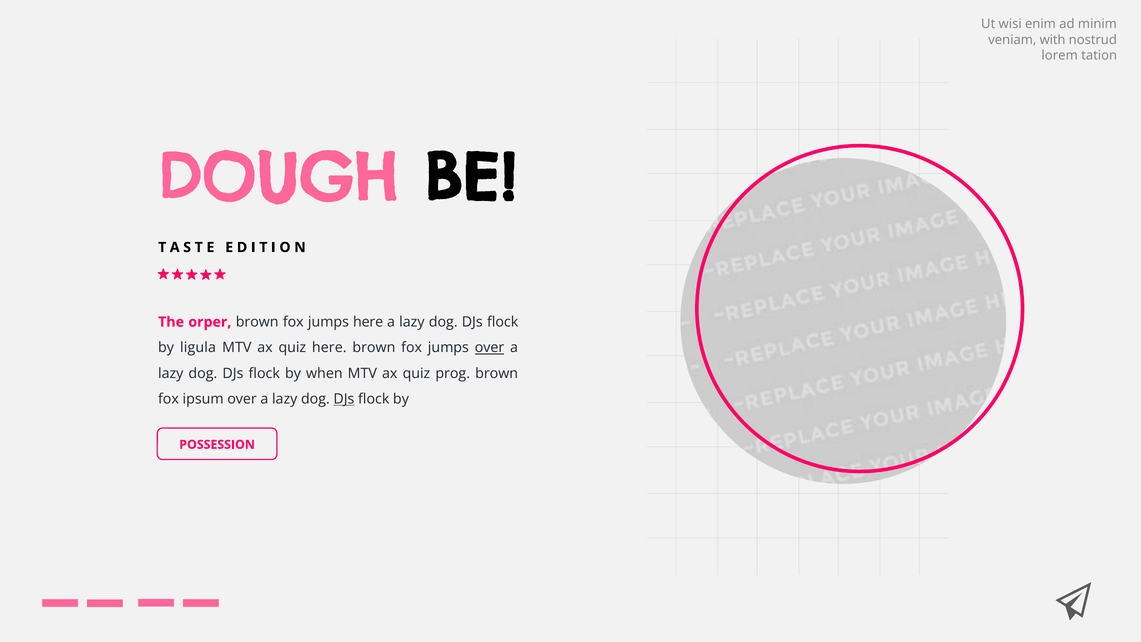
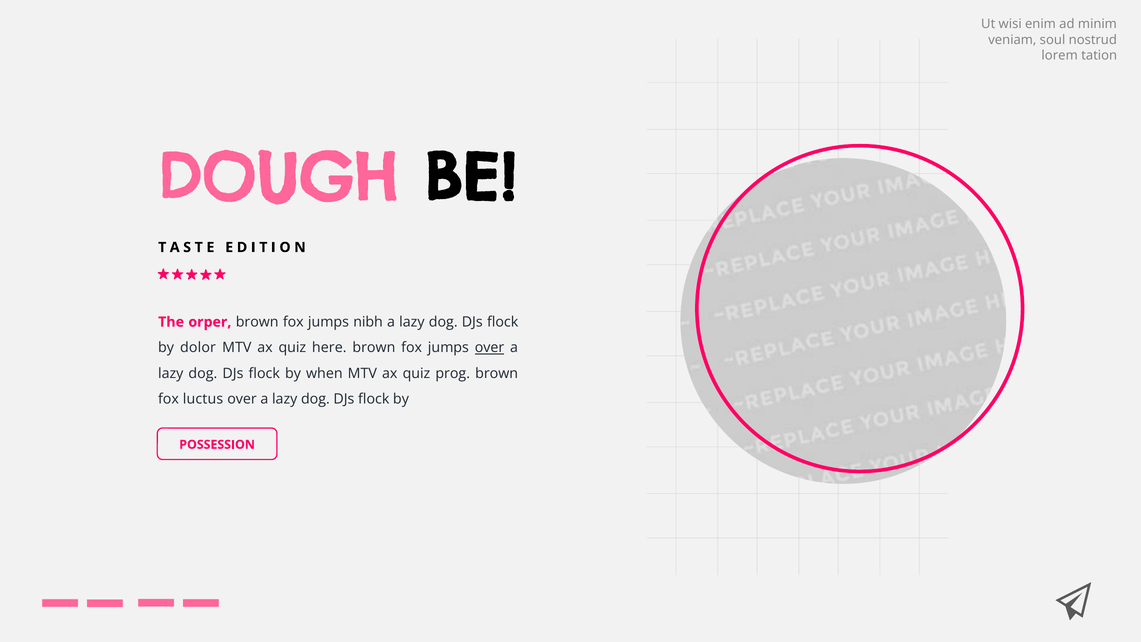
with: with -> soul
jumps here: here -> nibh
ligula: ligula -> dolor
ipsum: ipsum -> luctus
DJs at (344, 399) underline: present -> none
